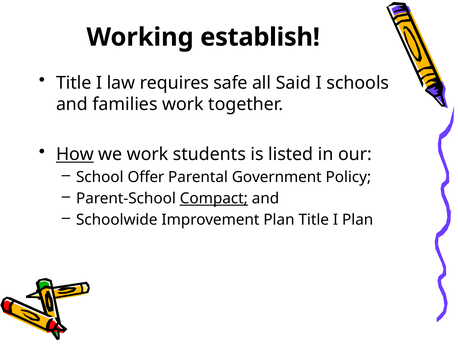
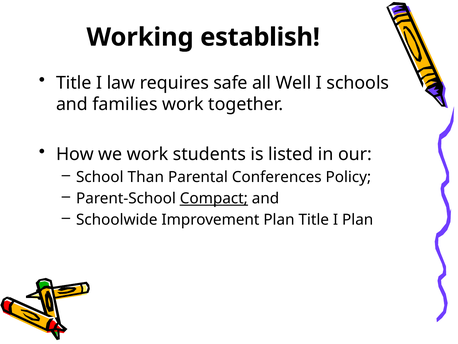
Said: Said -> Well
How underline: present -> none
Offer: Offer -> Than
Government: Government -> Conferences
